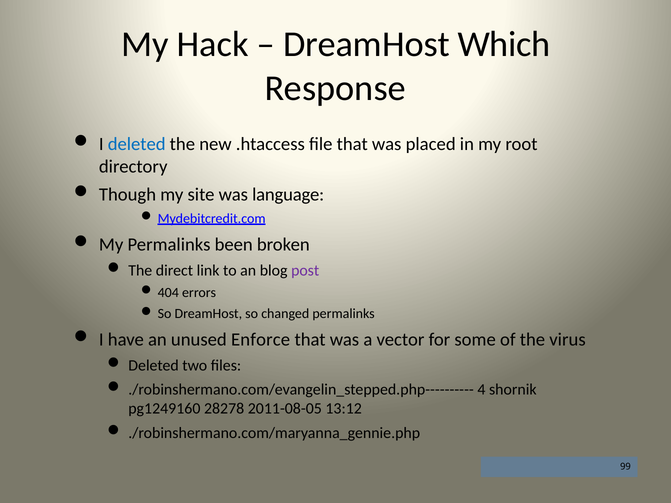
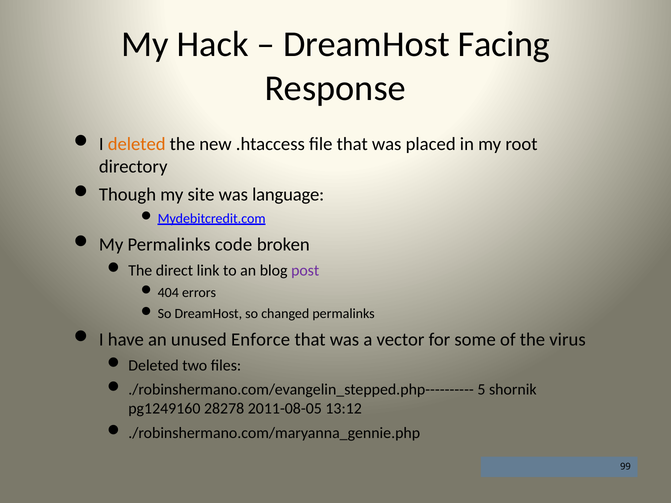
Which: Which -> Facing
deleted at (137, 144) colour: blue -> orange
been: been -> code
4: 4 -> 5
